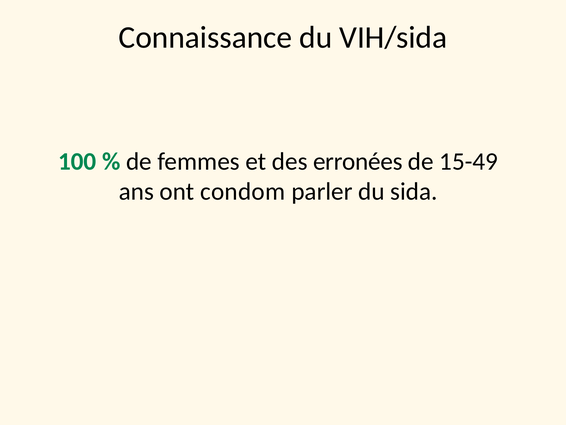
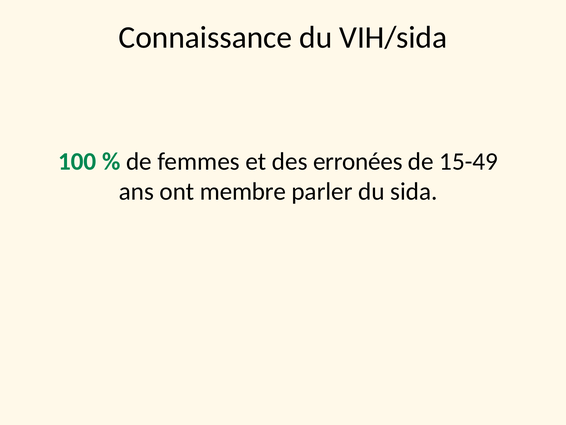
condom: condom -> membre
